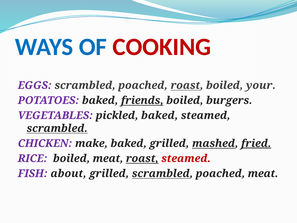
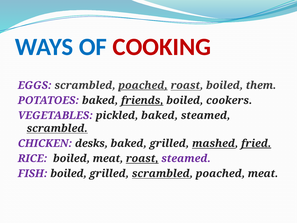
poached at (143, 85) underline: none -> present
your: your -> them
burgers: burgers -> cookers
make: make -> desks
steamed at (186, 158) colour: red -> purple
FISH about: about -> boiled
